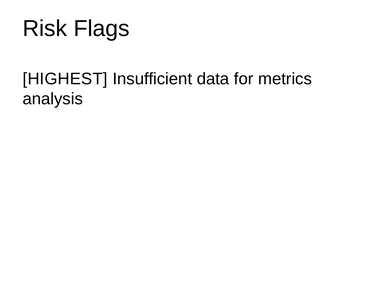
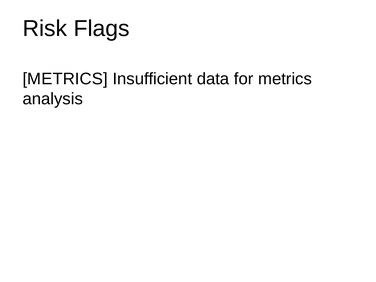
HIGHEST at (65, 79): HIGHEST -> METRICS
